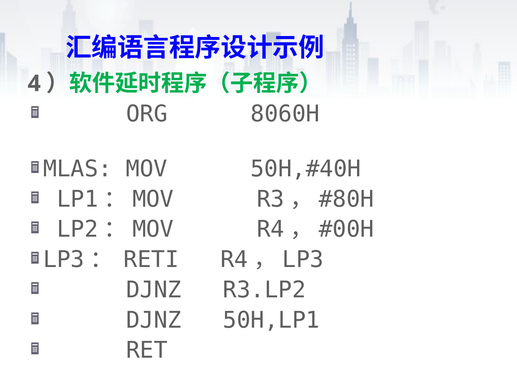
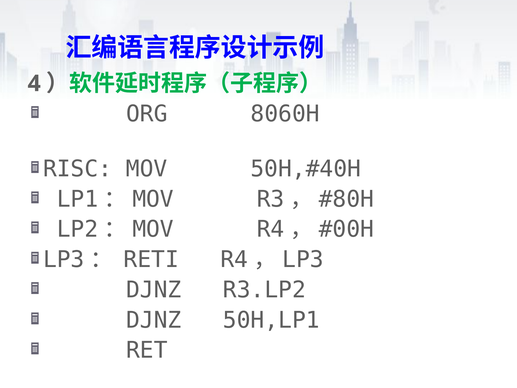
MLAS: MLAS -> RISC
